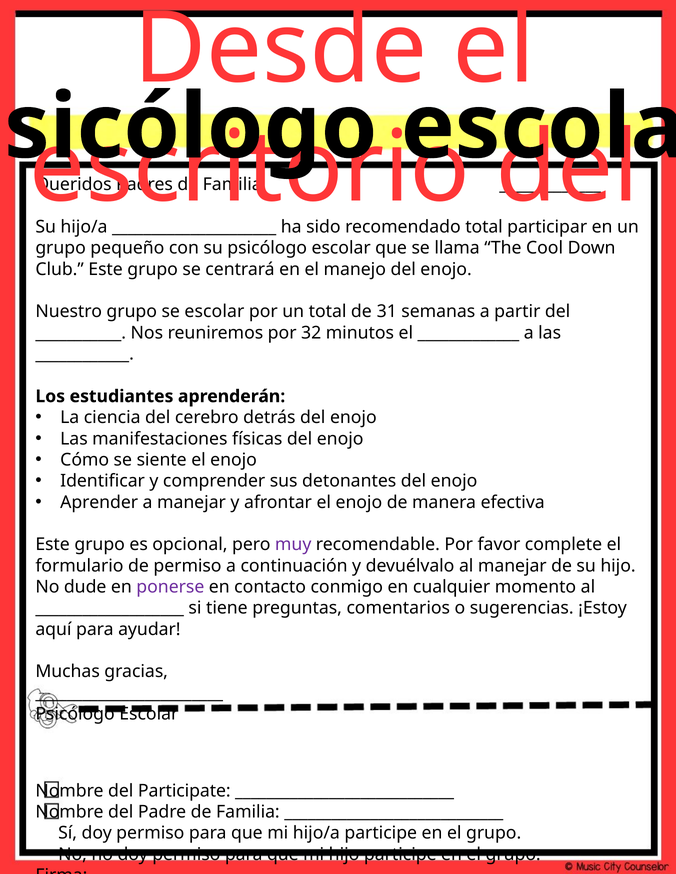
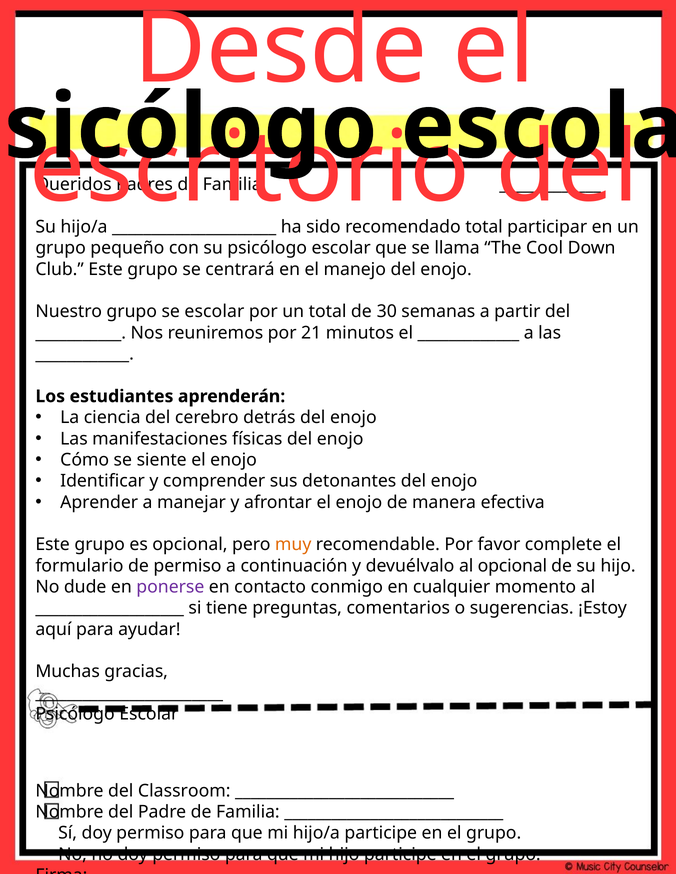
31: 31 -> 30
32: 32 -> 21
muy colour: purple -> orange
al manejar: manejar -> opcional
Participate: Participate -> Classroom
